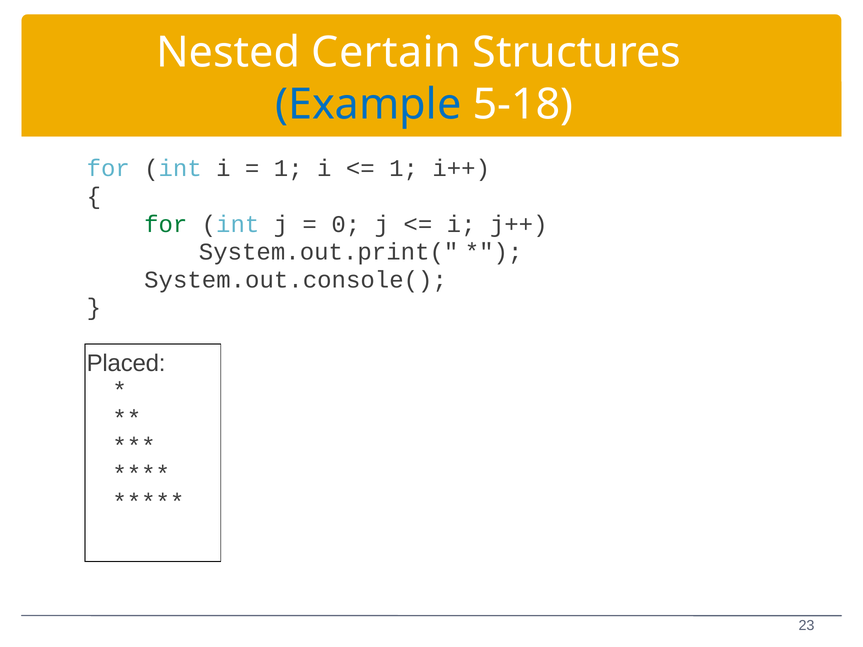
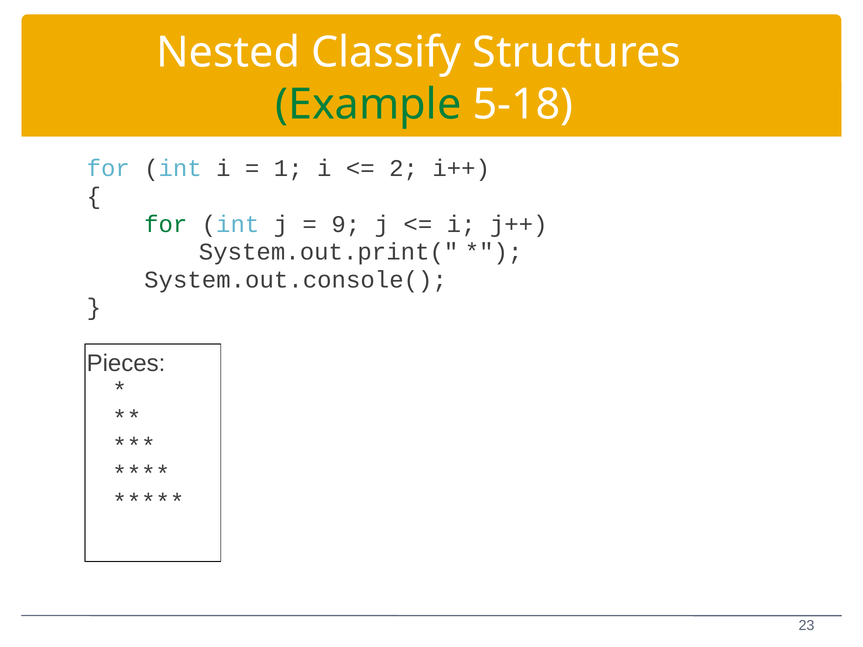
Certain: Certain -> Classify
Example colour: blue -> green
1 at (404, 169): 1 -> 2
0: 0 -> 9
Placed: Placed -> Pieces
